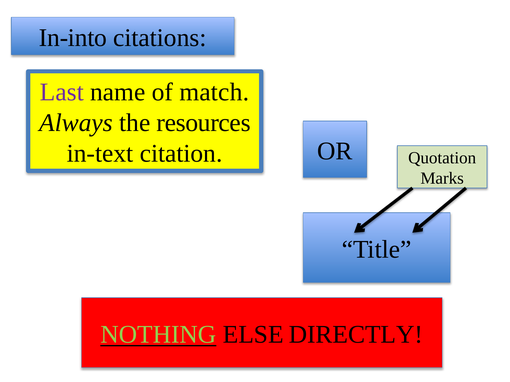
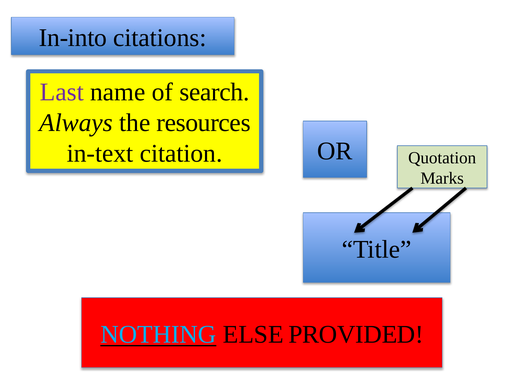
match: match -> search
NOTHING colour: light green -> light blue
DIRECTLY: DIRECTLY -> PROVIDED
